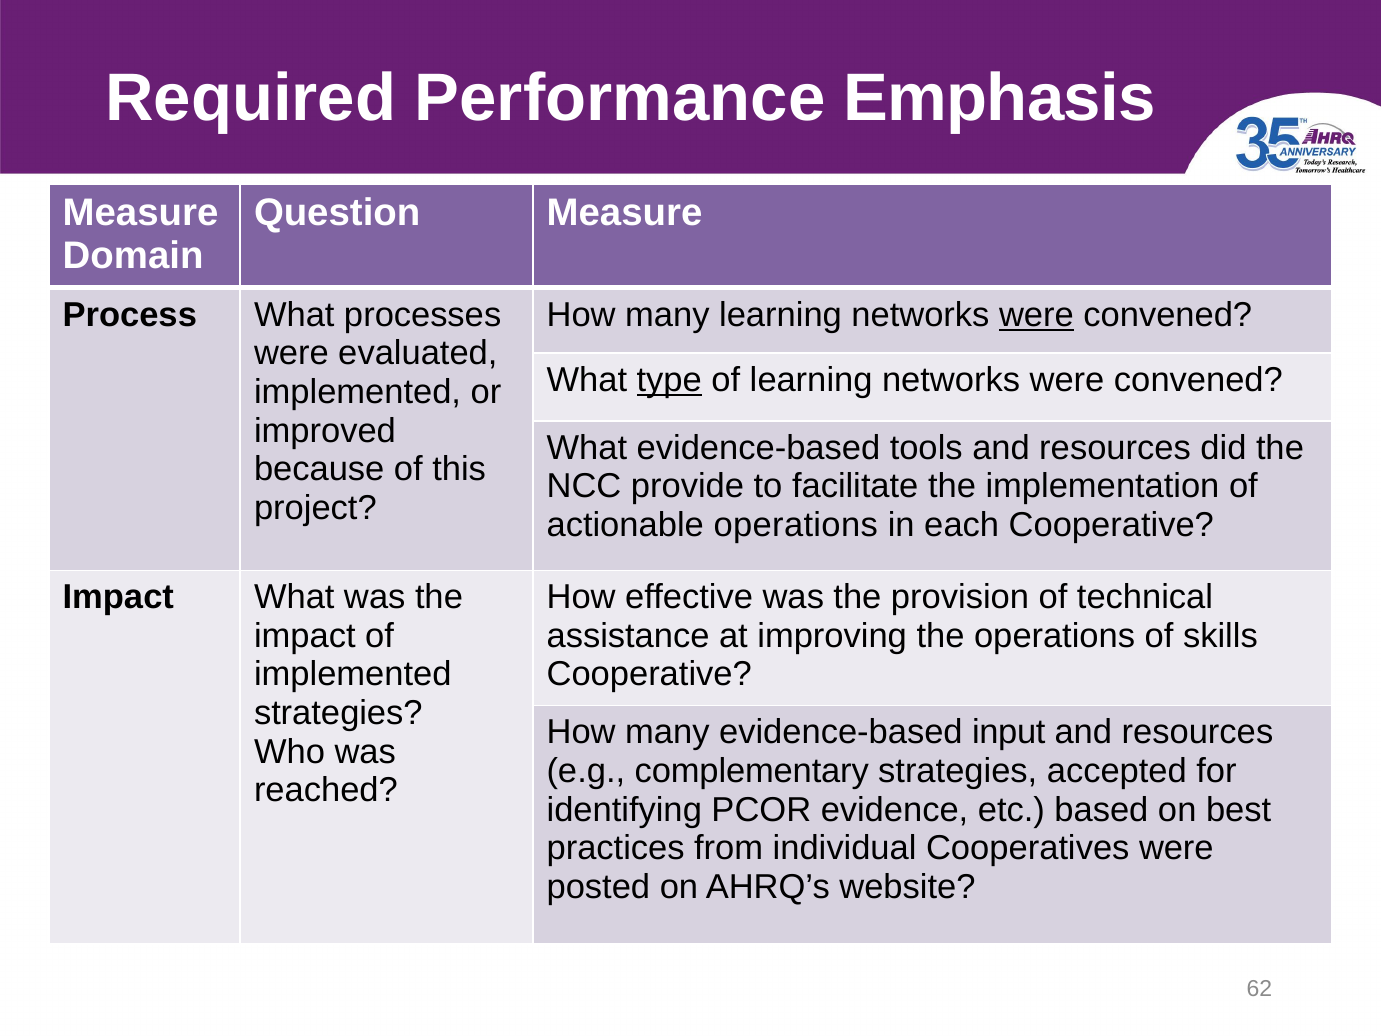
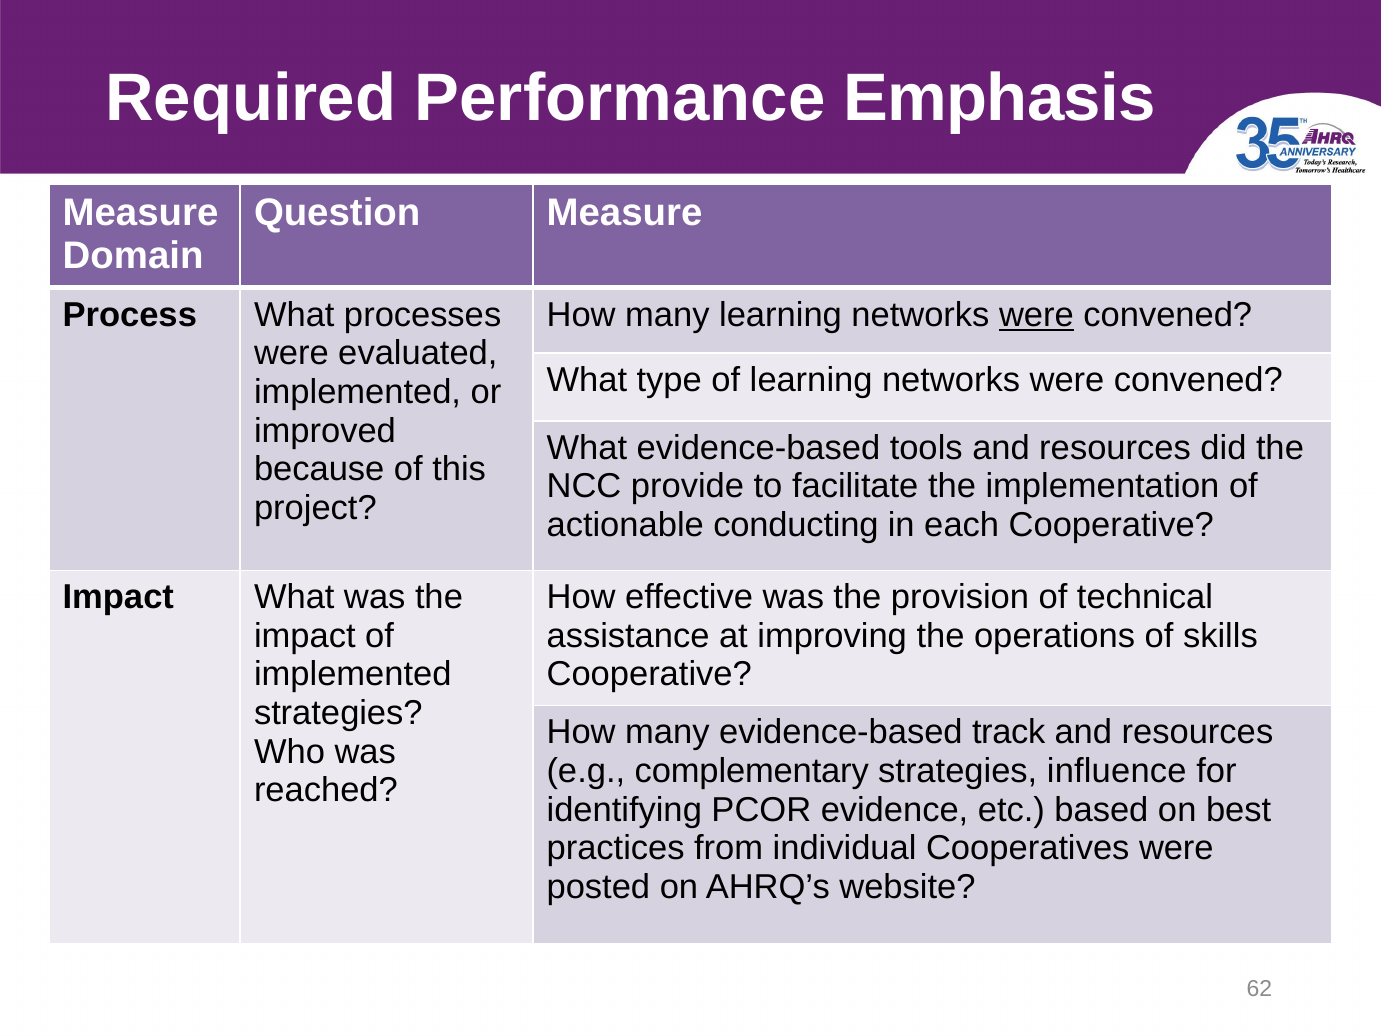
type underline: present -> none
actionable operations: operations -> conducting
input: input -> track
accepted: accepted -> influence
